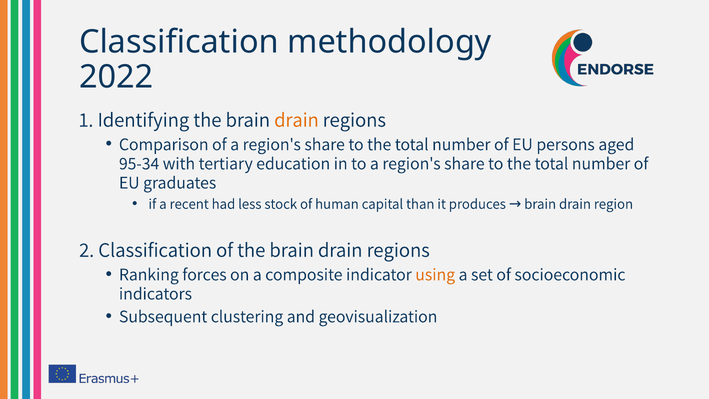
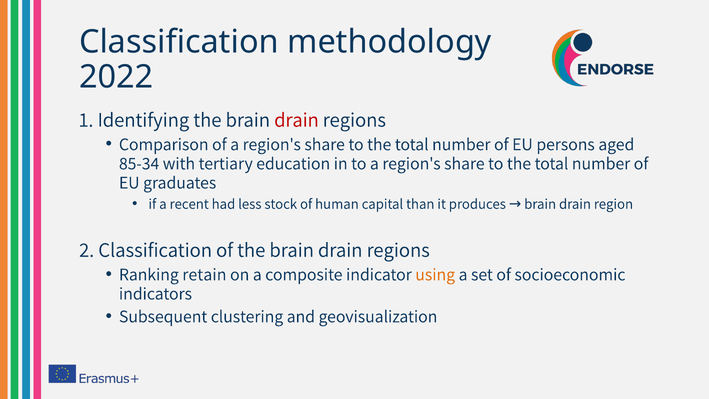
drain at (296, 120) colour: orange -> red
95-34: 95-34 -> 85-34
forces: forces -> retain
